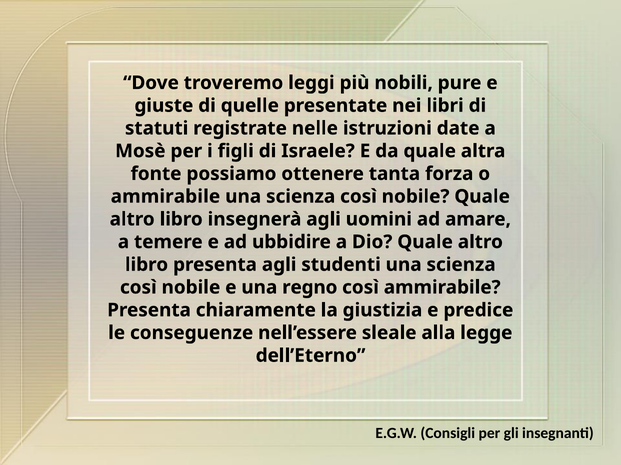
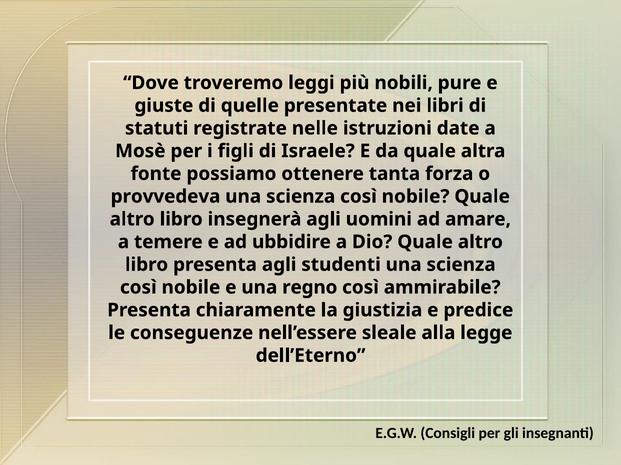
ammirabile at (165, 197): ammirabile -> provvedeva
